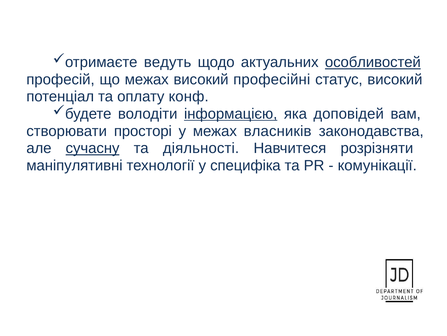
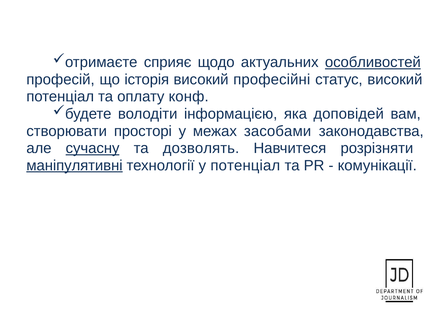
ведуть: ведуть -> сприяє
що межах: межах -> історія
інформацією underline: present -> none
власників: власників -> засобами
діяльності: діяльності -> дозволять
маніпулятивні underline: none -> present
у специфіка: специфіка -> потенціал
